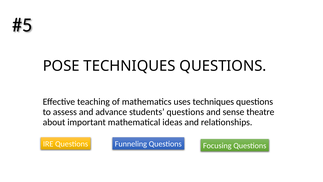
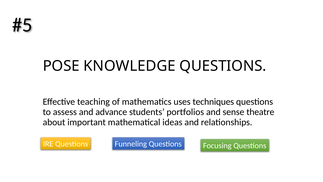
POSE TECHNIQUES: TECHNIQUES -> KNOWLEDGE
students questions: questions -> portfolios
